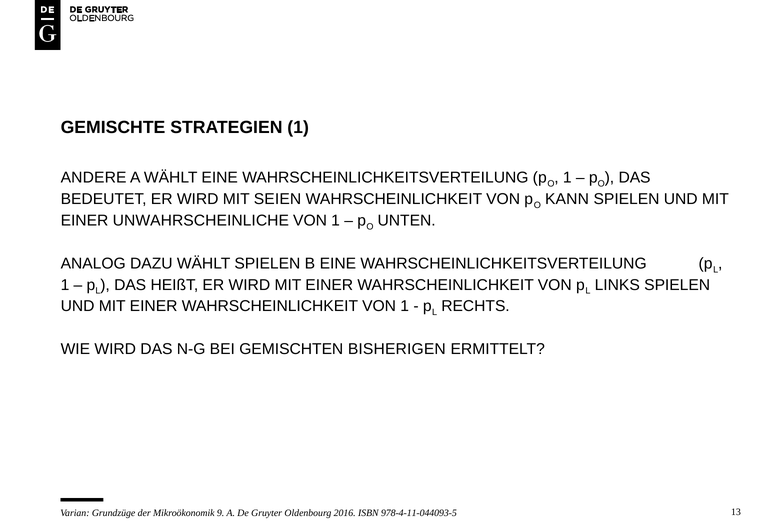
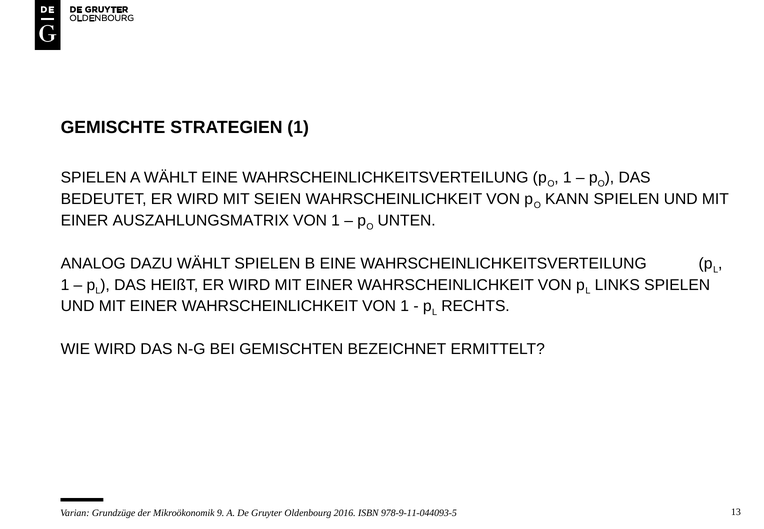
ANDERE at (94, 178): ANDERE -> SPIELEN
UNWAHRSCHEINLICHE: UNWAHRSCHEINLICHE -> AUSZAHLUNGSMATRIX
BISHERIGEN: BISHERIGEN -> BEZEICHNET
978-4-11-044093-5: 978-4-11-044093-5 -> 978-9-11-044093-5
